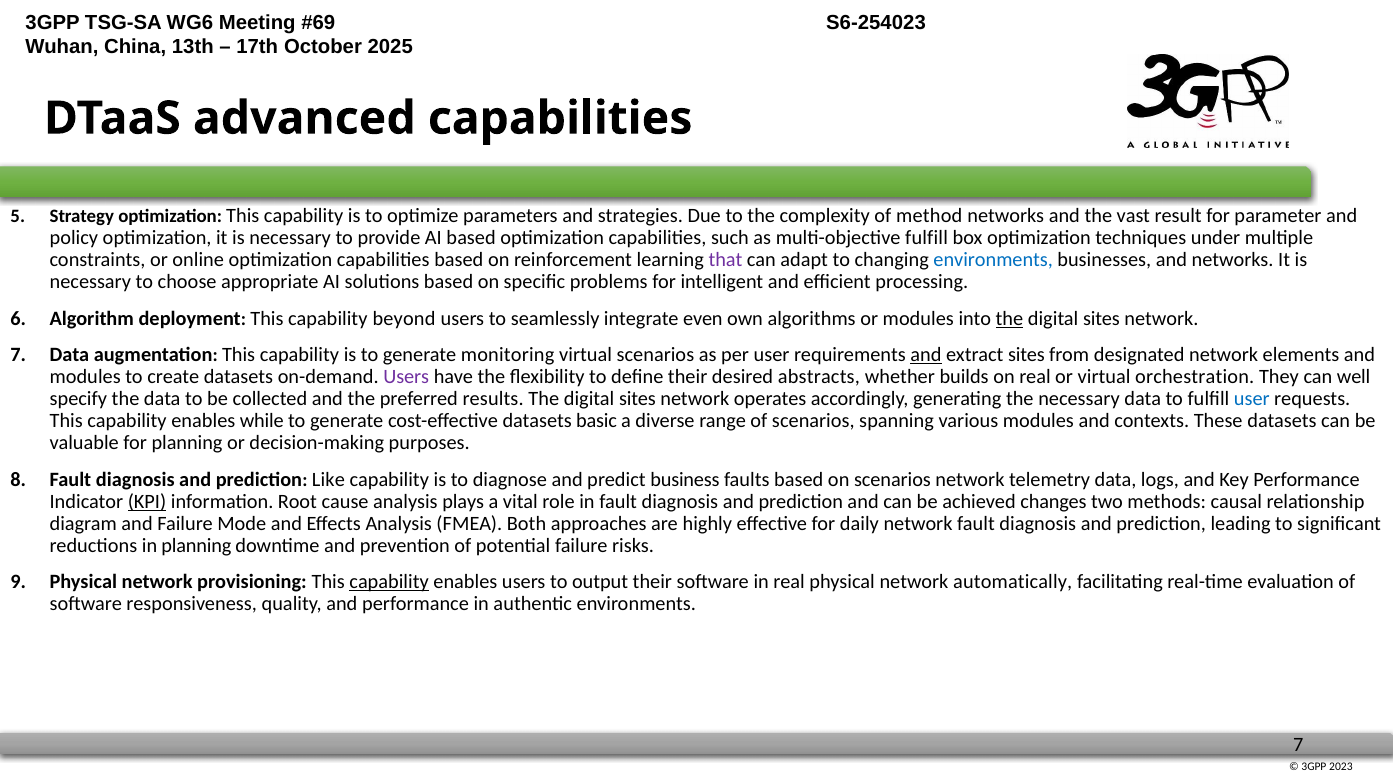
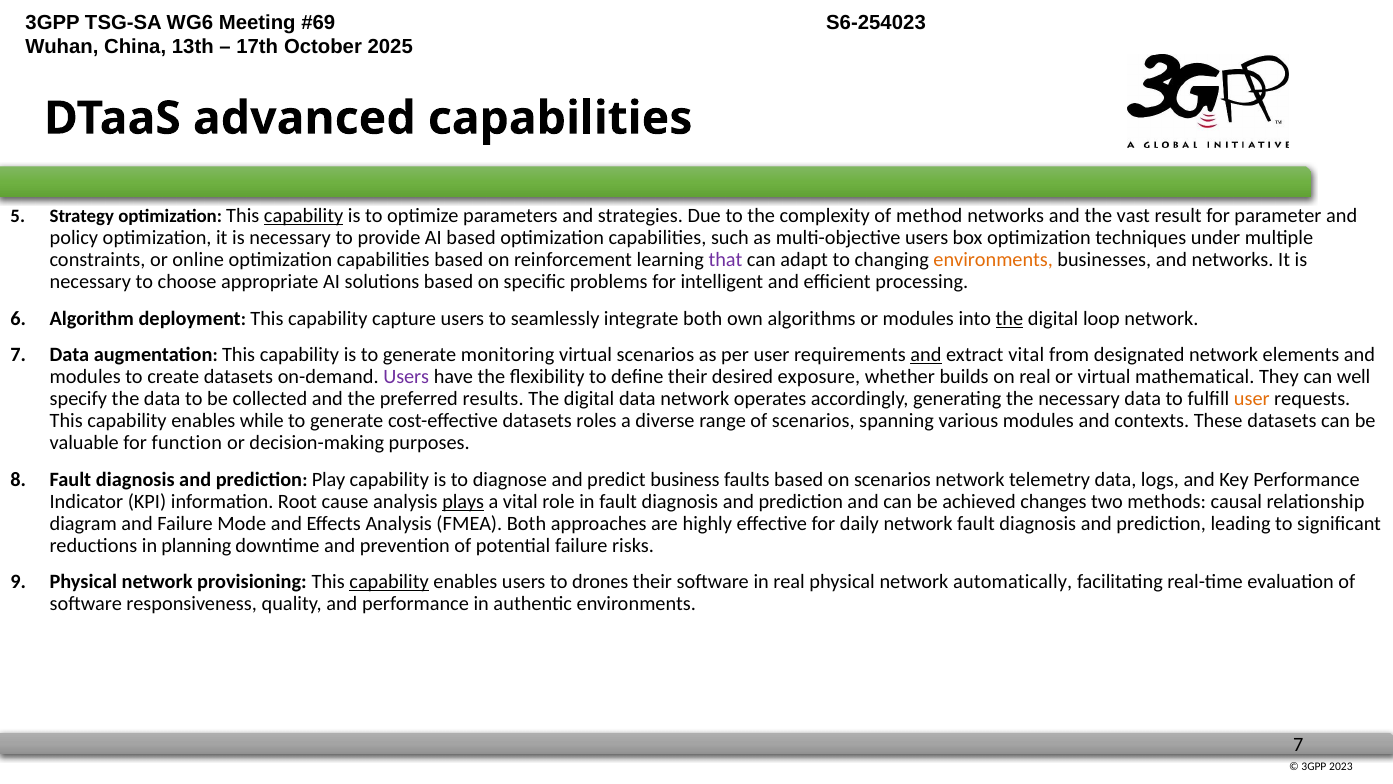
capability at (304, 216) underline: none -> present
multi-objective fulfill: fulfill -> users
environments at (993, 260) colour: blue -> orange
beyond: beyond -> capture
integrate even: even -> both
sites at (1101, 318): sites -> loop
extract sites: sites -> vital
abstracts: abstracts -> exposure
orchestration: orchestration -> mathematical
sites at (637, 399): sites -> data
user at (1252, 399) colour: blue -> orange
basic: basic -> roles
for planning: planning -> function
Like: Like -> Play
KPI underline: present -> none
plays underline: none -> present
output: output -> drones
